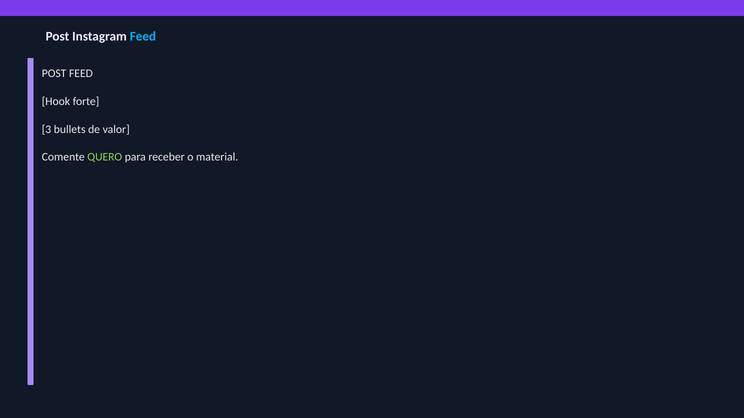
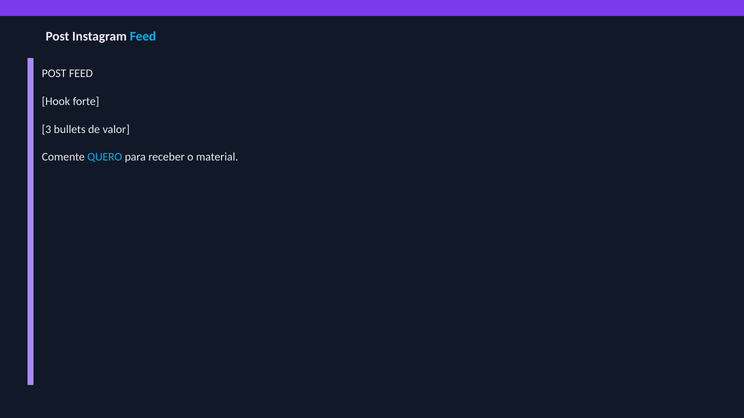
QUERO colour: light green -> light blue
